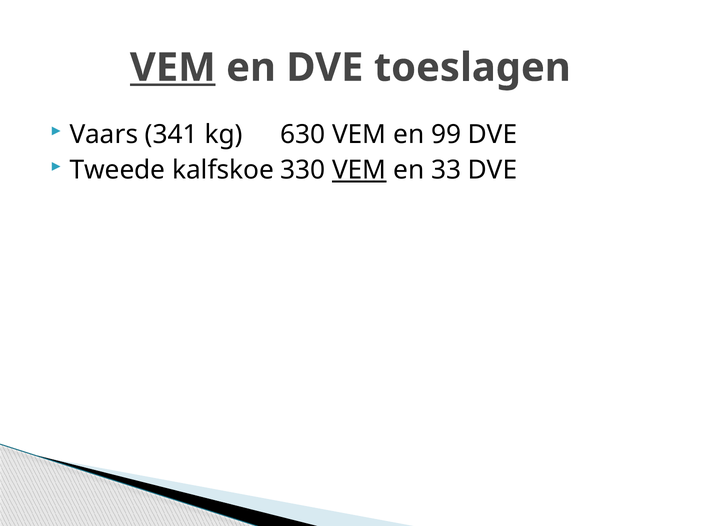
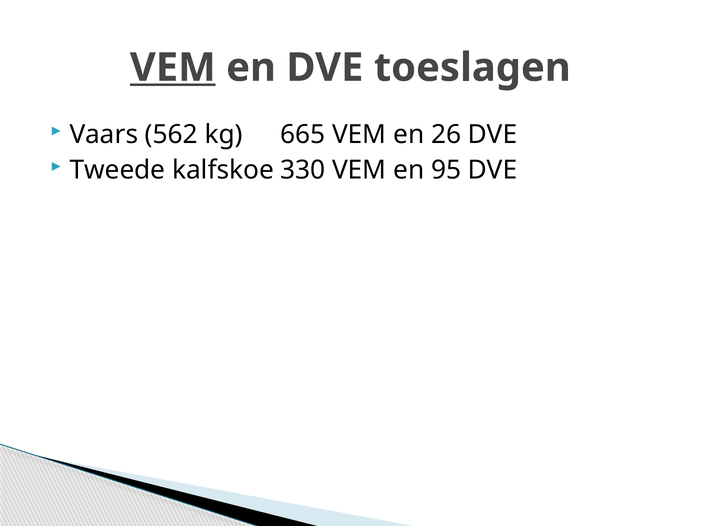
341: 341 -> 562
630: 630 -> 665
99: 99 -> 26
VEM at (359, 170) underline: present -> none
33: 33 -> 95
